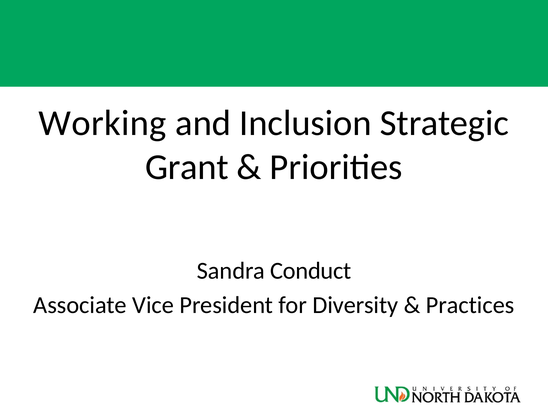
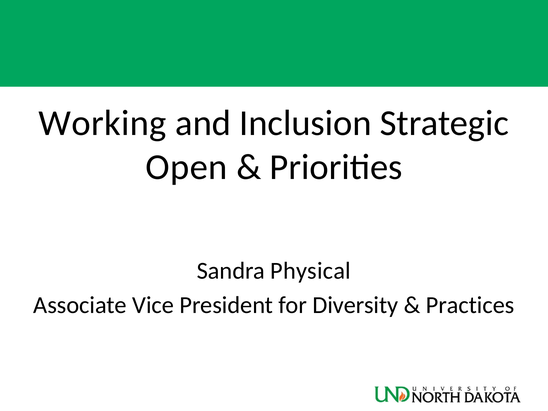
Grant: Grant -> Open
Conduct: Conduct -> Physical
